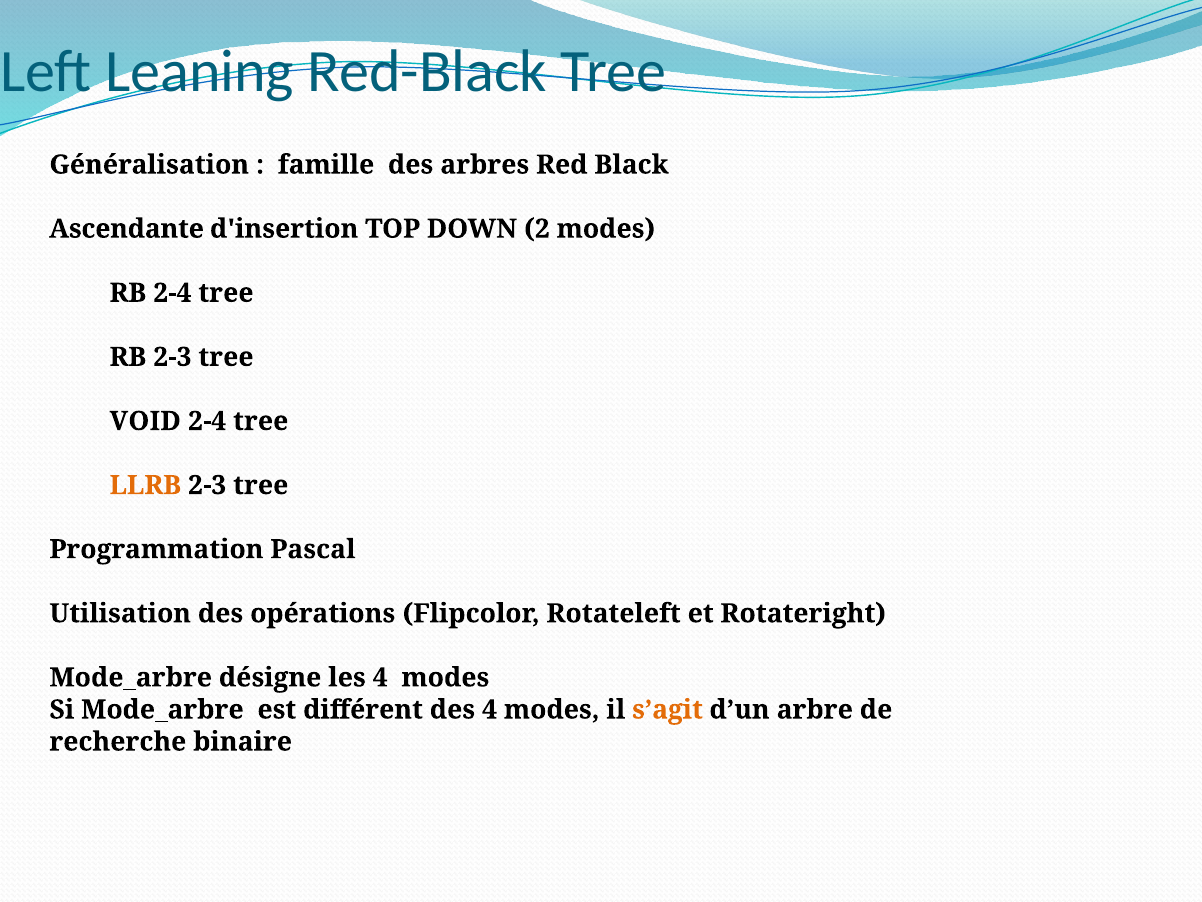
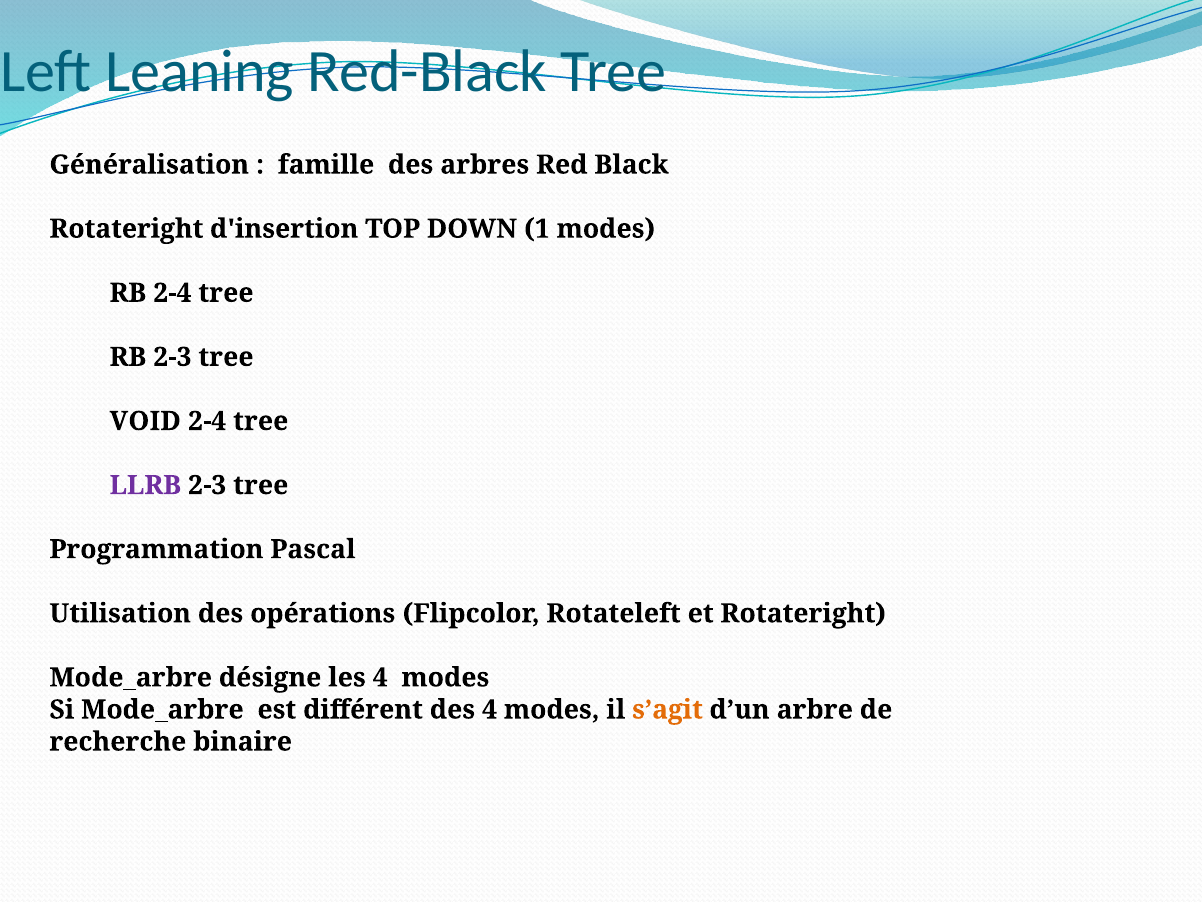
Ascendante at (126, 229): Ascendante -> Rotateright
2: 2 -> 1
LLRB colour: orange -> purple
